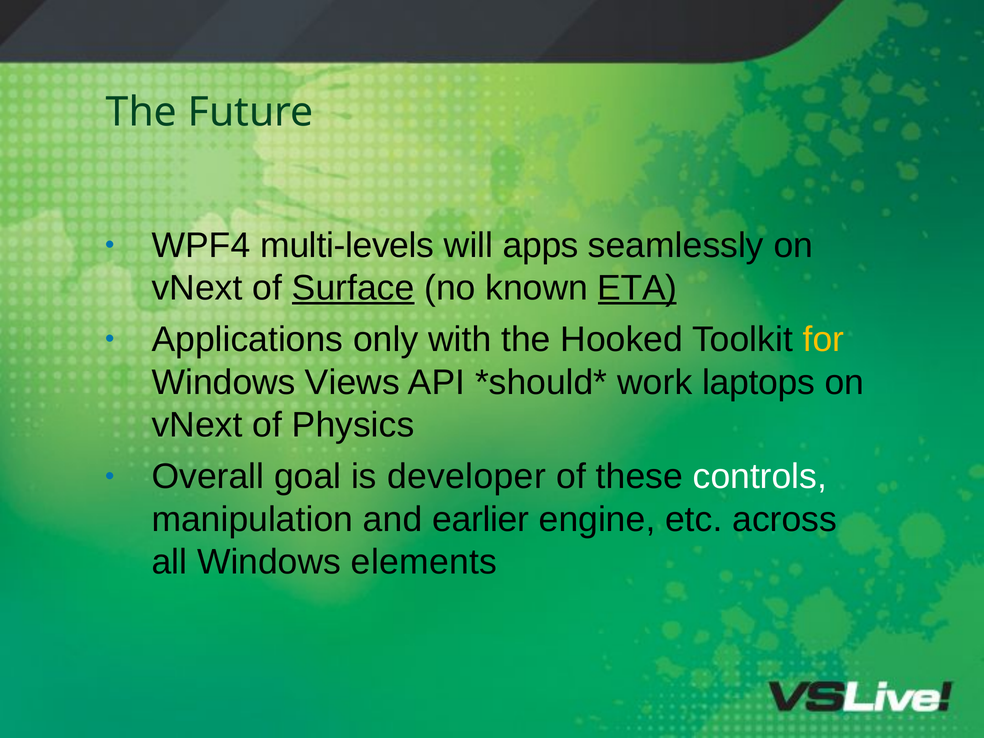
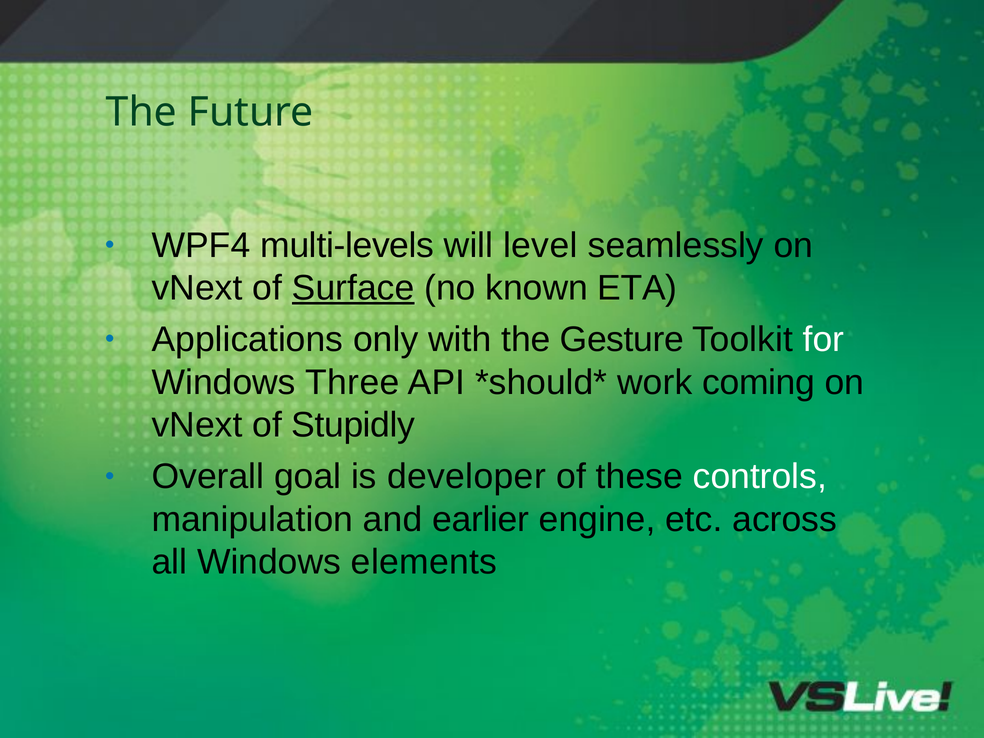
apps: apps -> level
ETA underline: present -> none
Hooked: Hooked -> Gesture
for colour: yellow -> white
Views: Views -> Three
laptops: laptops -> coming
Physics: Physics -> Stupidly
